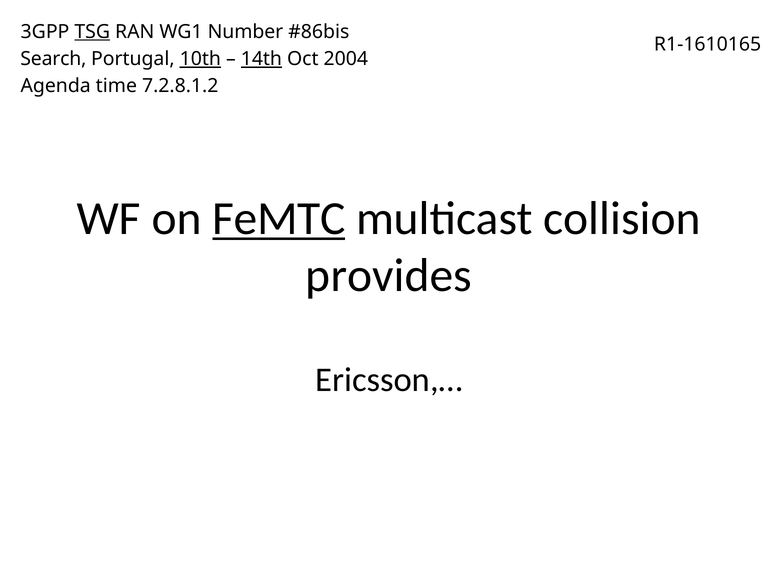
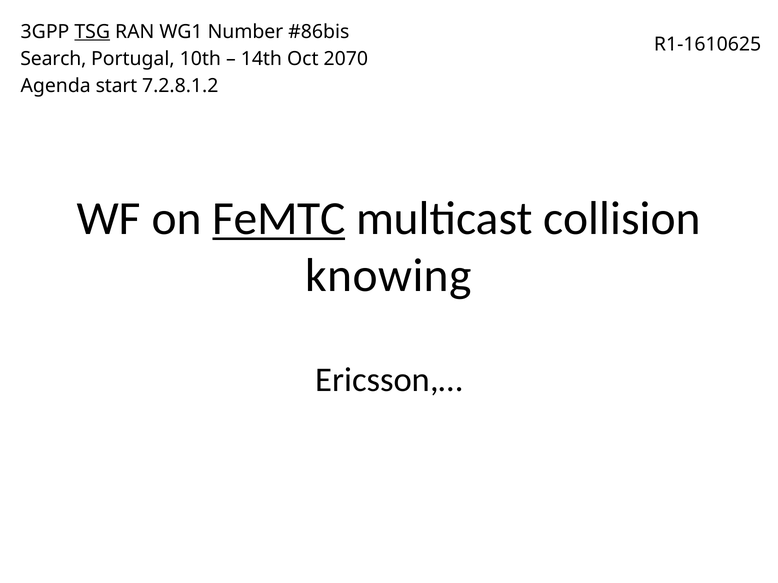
R1-1610165: R1-1610165 -> R1-1610625
10th underline: present -> none
14th underline: present -> none
2004: 2004 -> 2070
time: time -> start
provides: provides -> knowing
